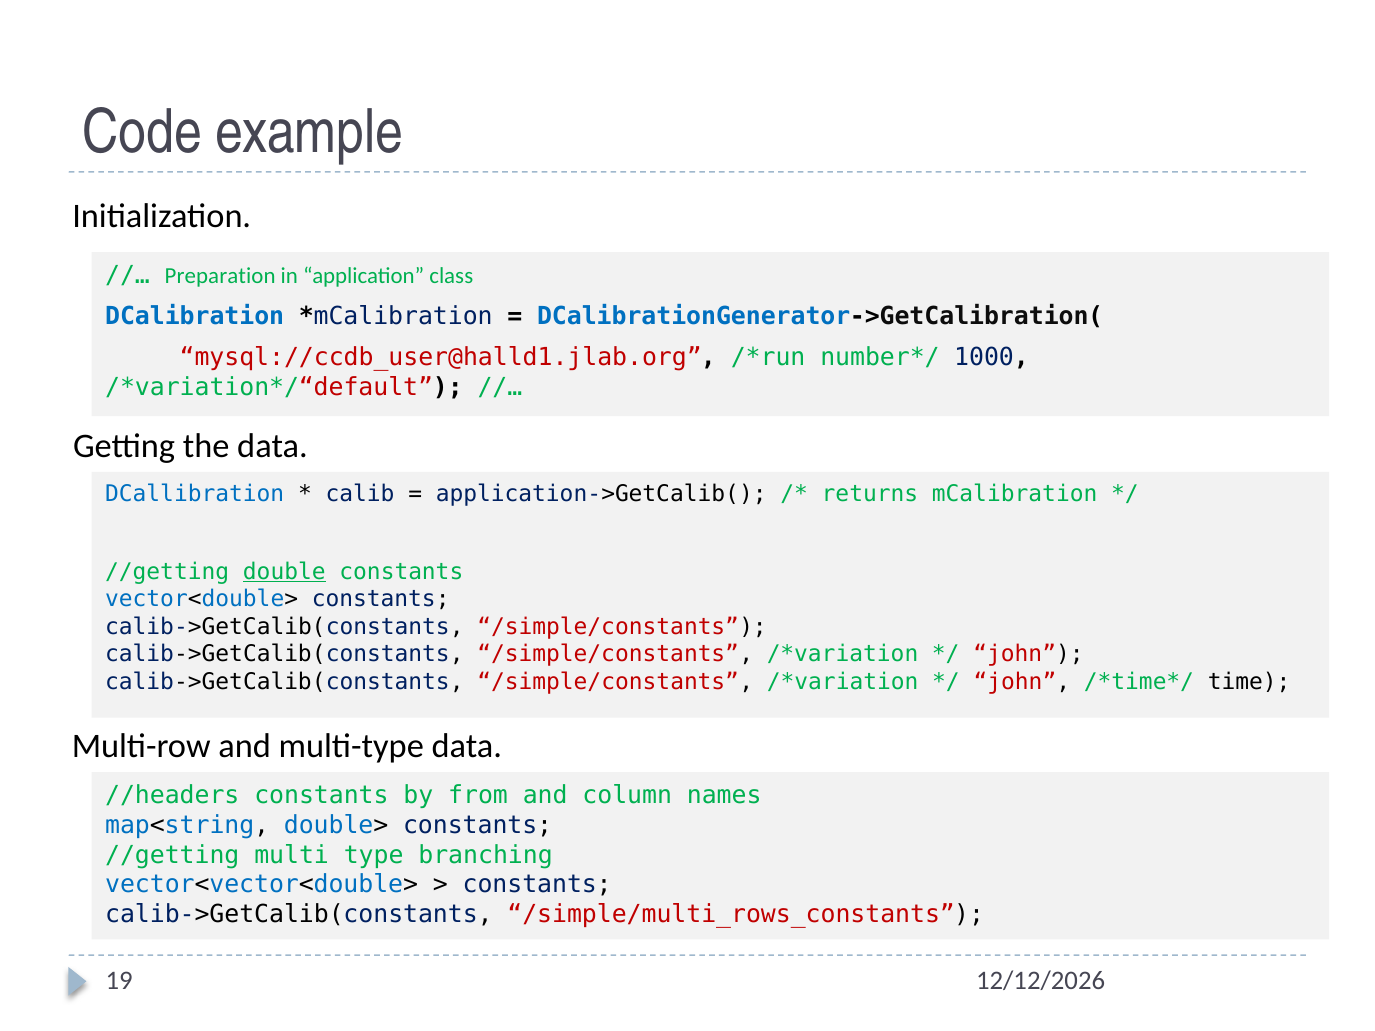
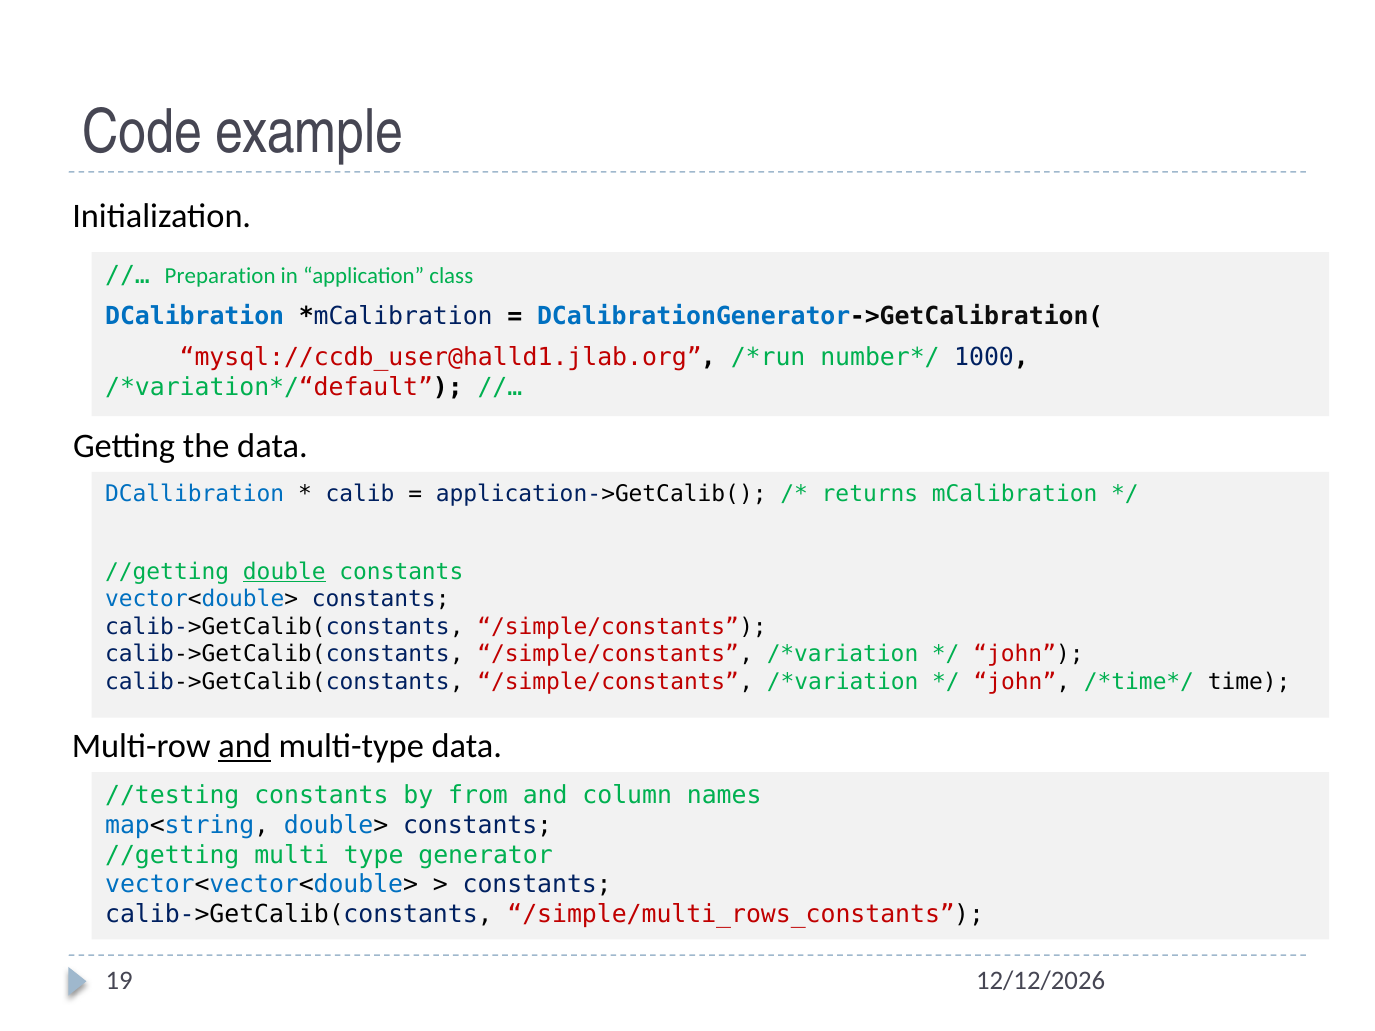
and at (245, 747) underline: none -> present
//headers: //headers -> //testing
branching: branching -> generator
